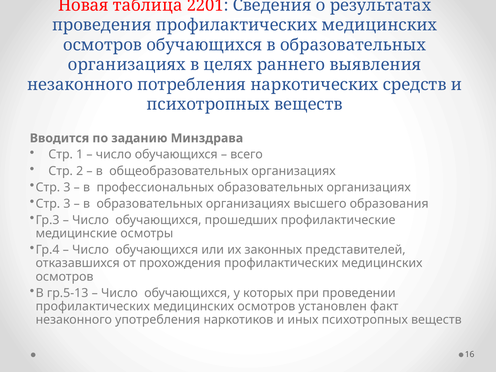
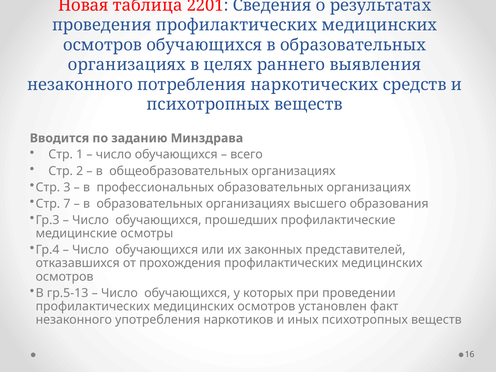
3 at (67, 204): 3 -> 7
